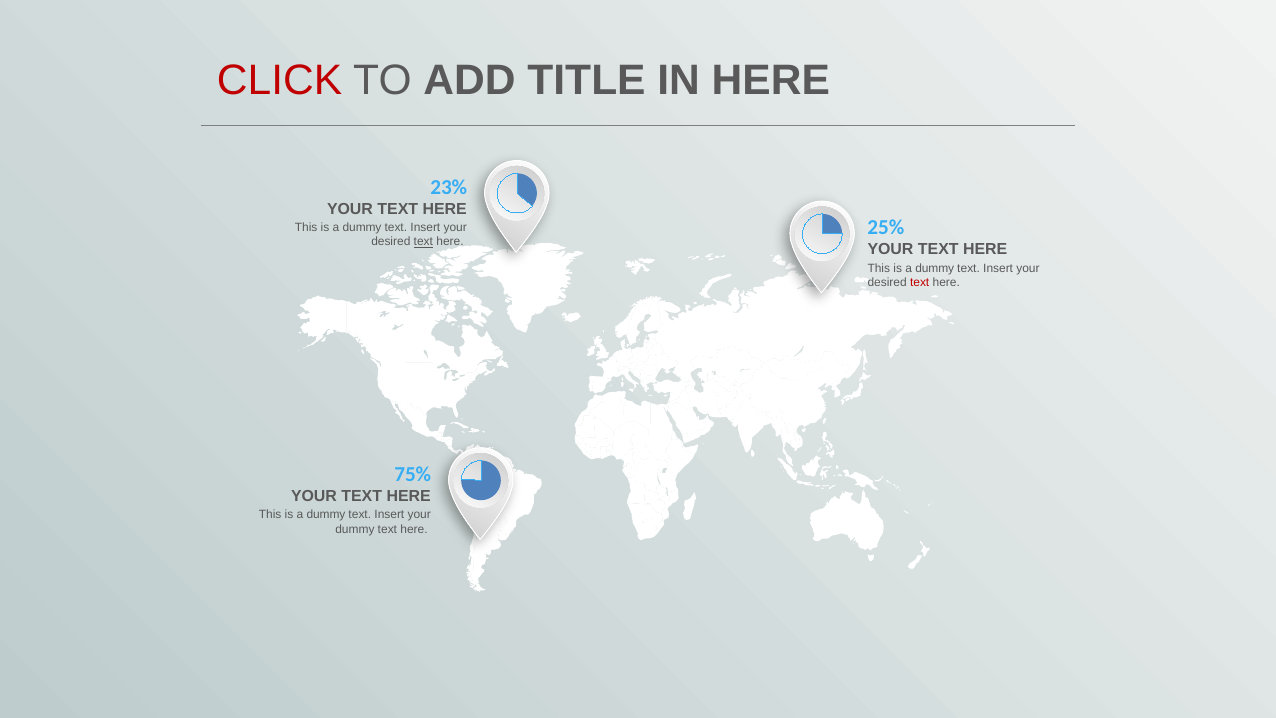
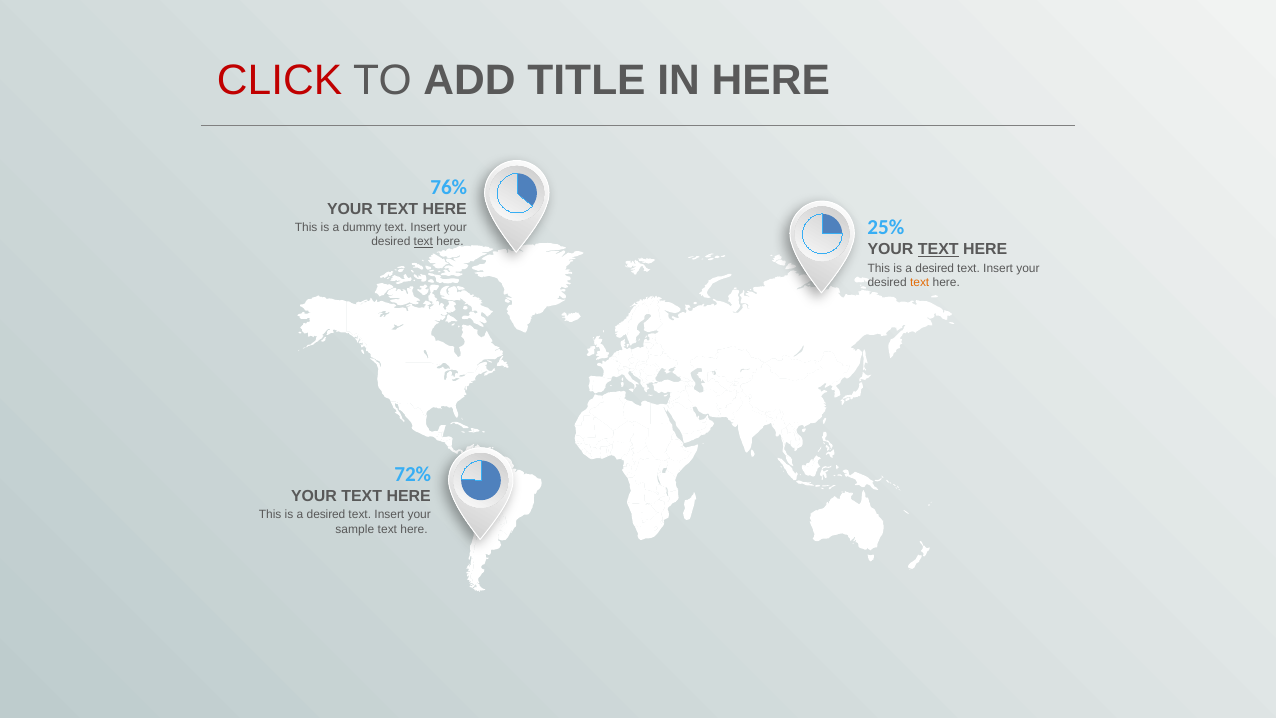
23%: 23% -> 76%
TEXT at (938, 250) underline: none -> present
dummy at (935, 268): dummy -> desired
text at (920, 282) colour: red -> orange
75%: 75% -> 72%
dummy at (326, 515): dummy -> desired
dummy at (355, 529): dummy -> sample
